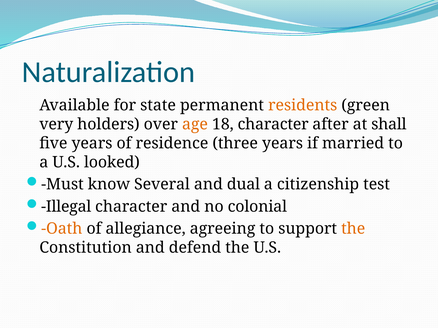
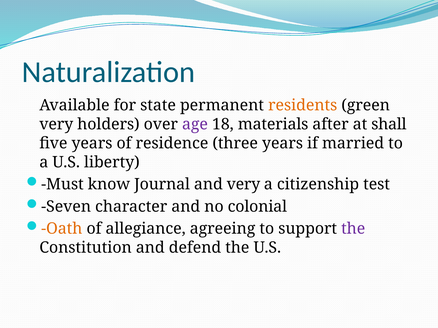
age colour: orange -> purple
18 character: character -> materials
looked: looked -> liberty
Several: Several -> Journal
and dual: dual -> very
Illegal: Illegal -> Seven
the at (353, 229) colour: orange -> purple
